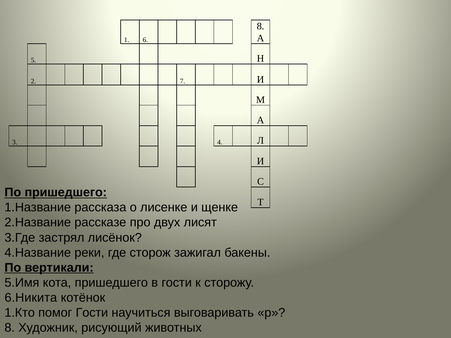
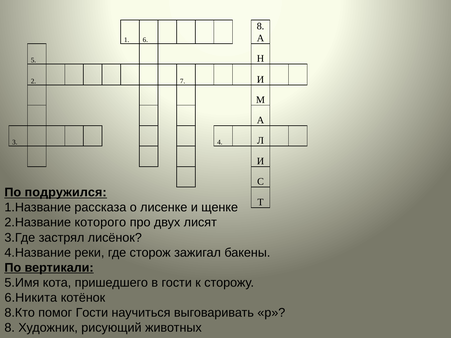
По пришедшего: пришедшего -> подружился
рассказе: рассказе -> которого
1.Кто: 1.Кто -> 8.Кто
